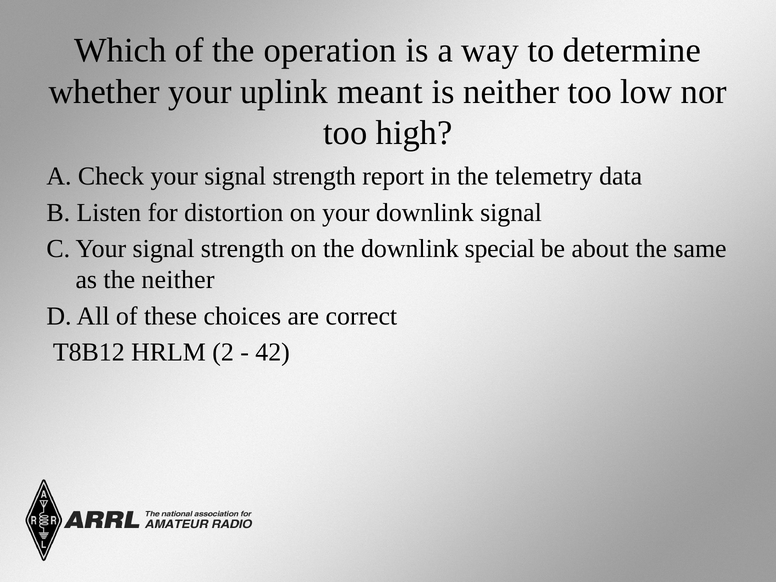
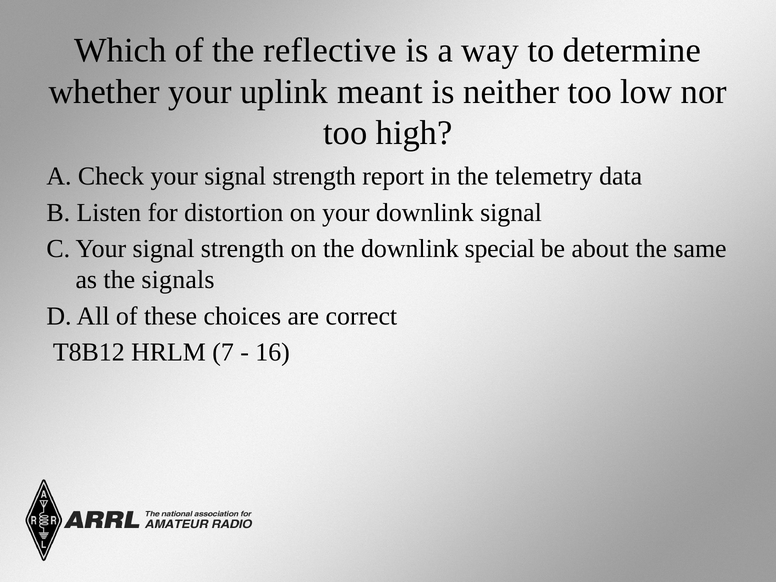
operation: operation -> reflective
the neither: neither -> signals
2: 2 -> 7
42: 42 -> 16
